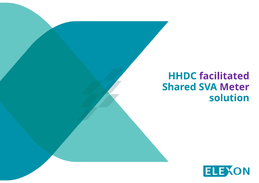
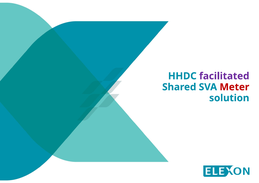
Meter colour: purple -> red
